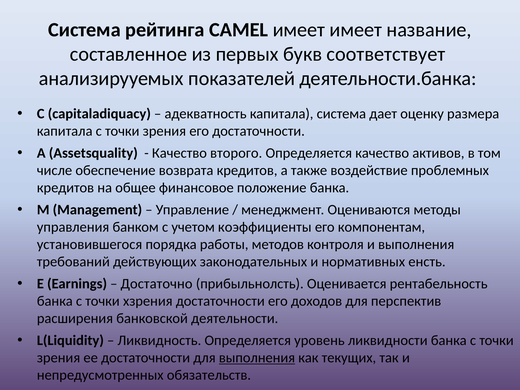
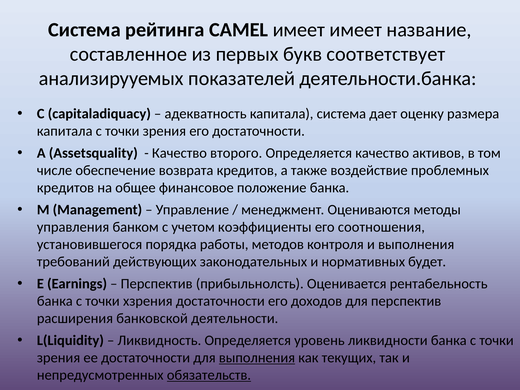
компонентам: компонентам -> соотношения
енсть: енсть -> будет
Достаточно at (157, 284): Достаточно -> Перспектив
обязательств underline: none -> present
